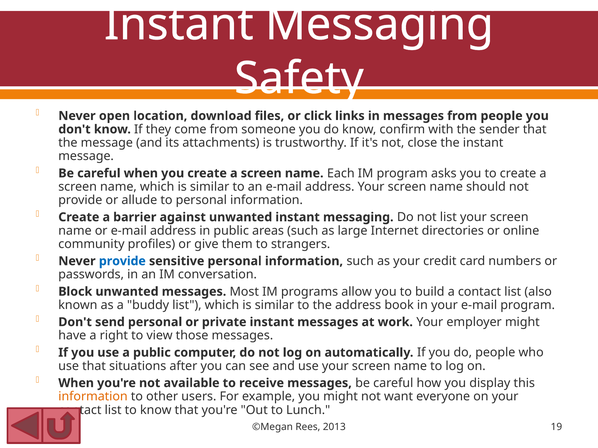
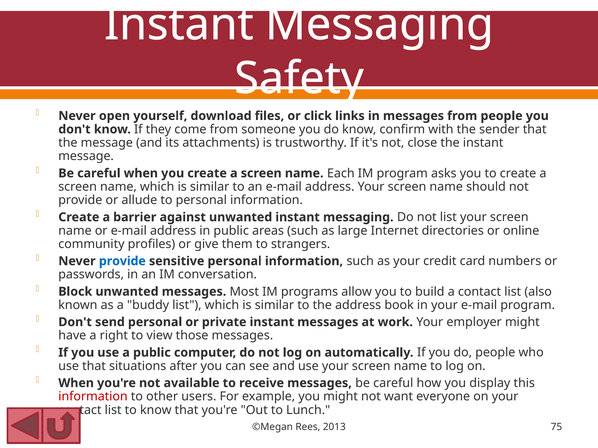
location: location -> yourself
information at (93, 397) colour: orange -> red
19: 19 -> 75
